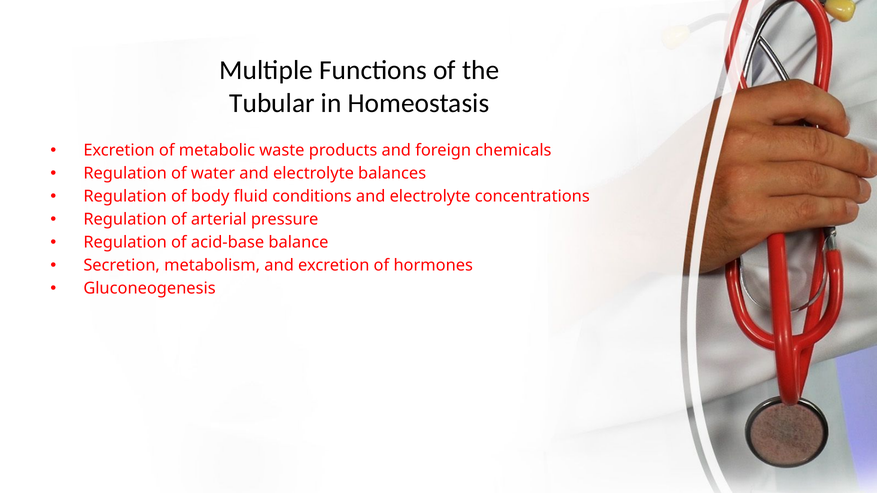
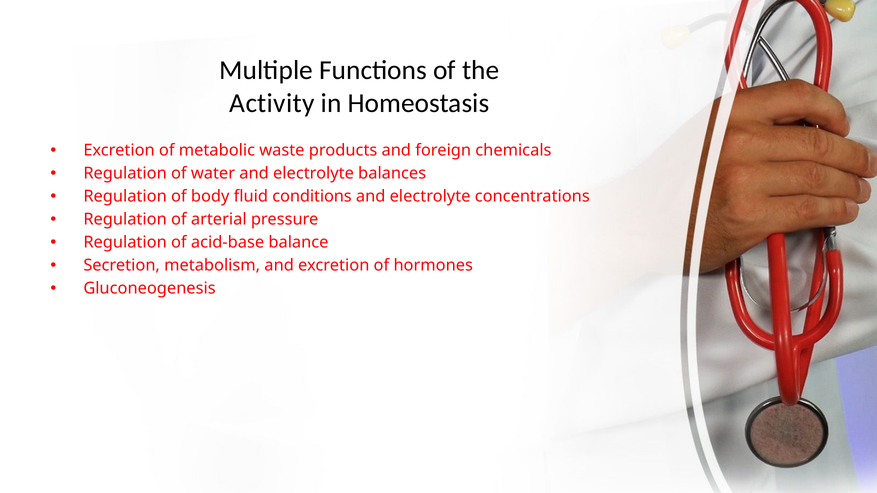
Tubular: Tubular -> Activity
